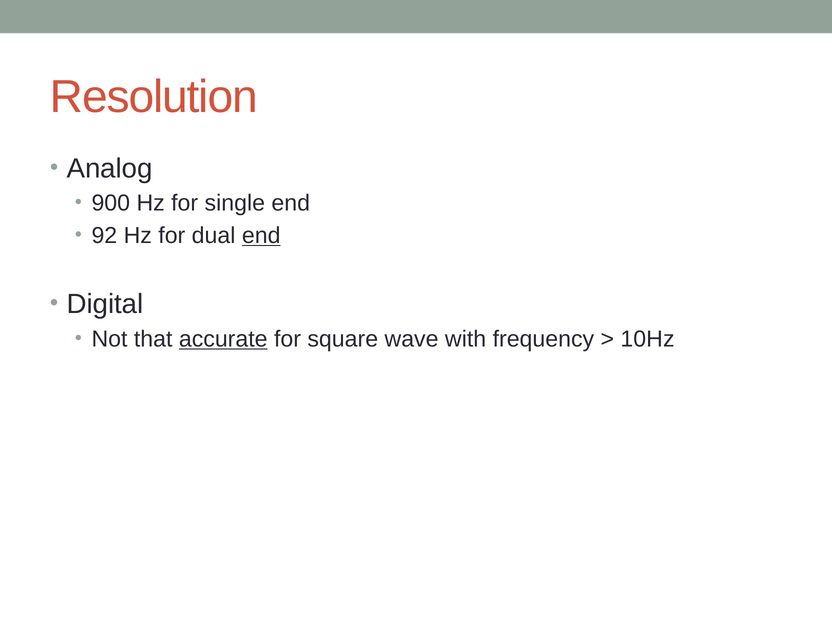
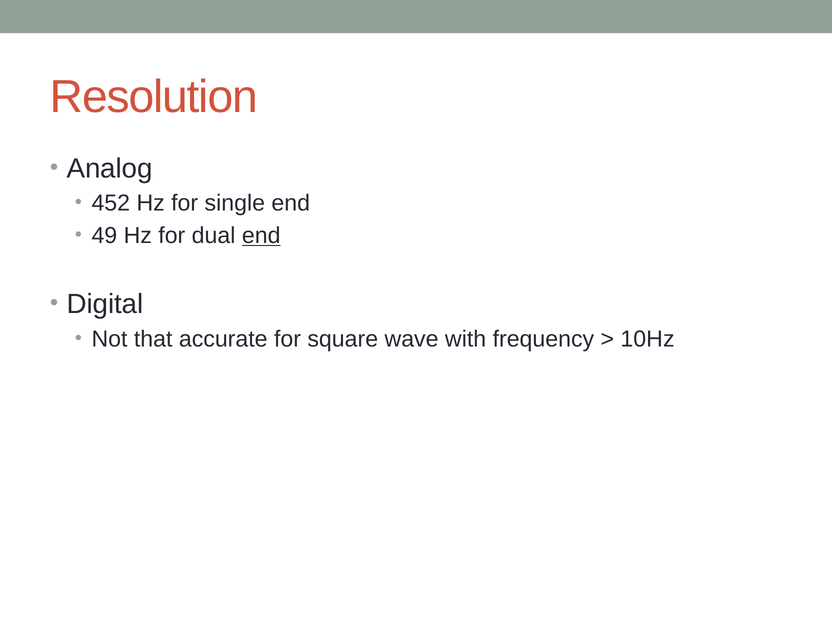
900: 900 -> 452
92: 92 -> 49
accurate underline: present -> none
